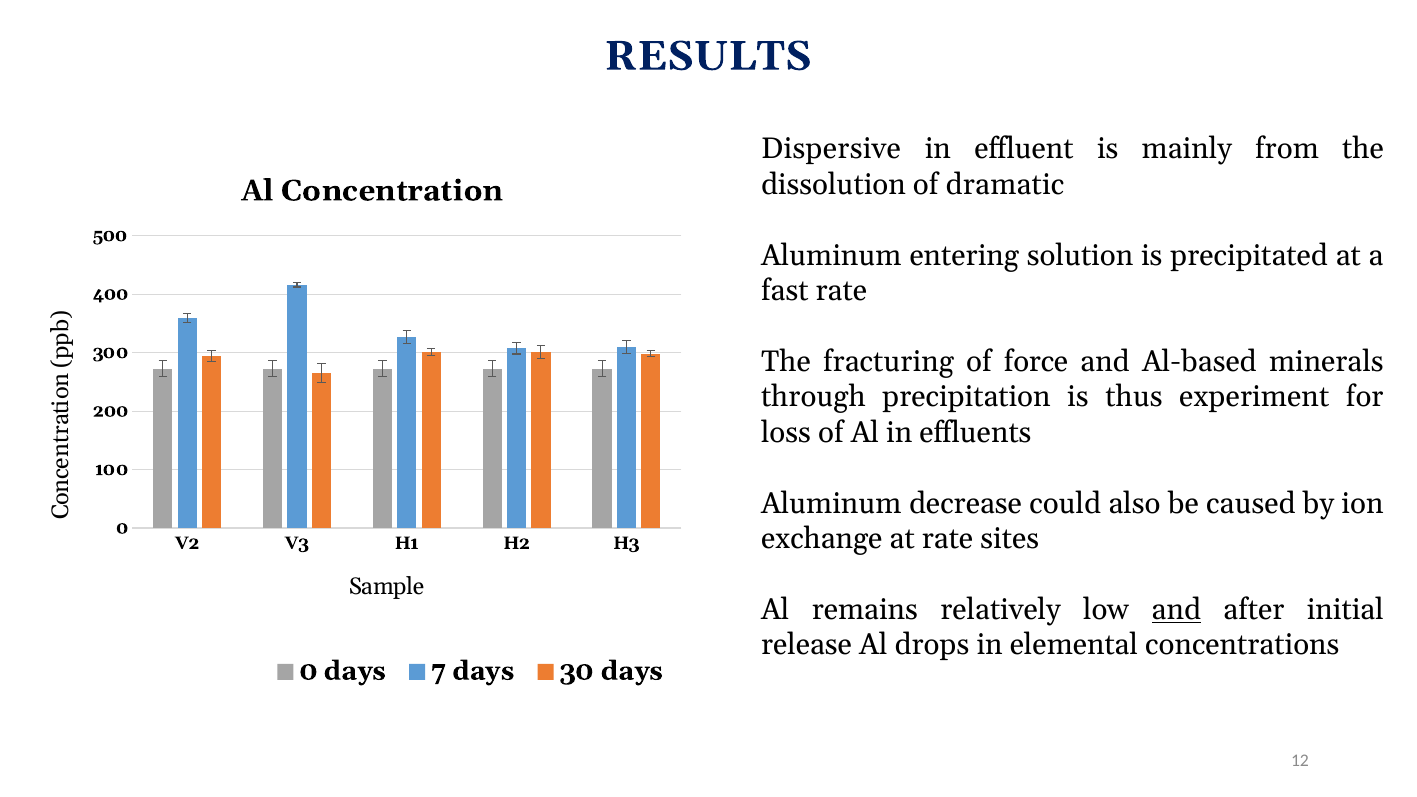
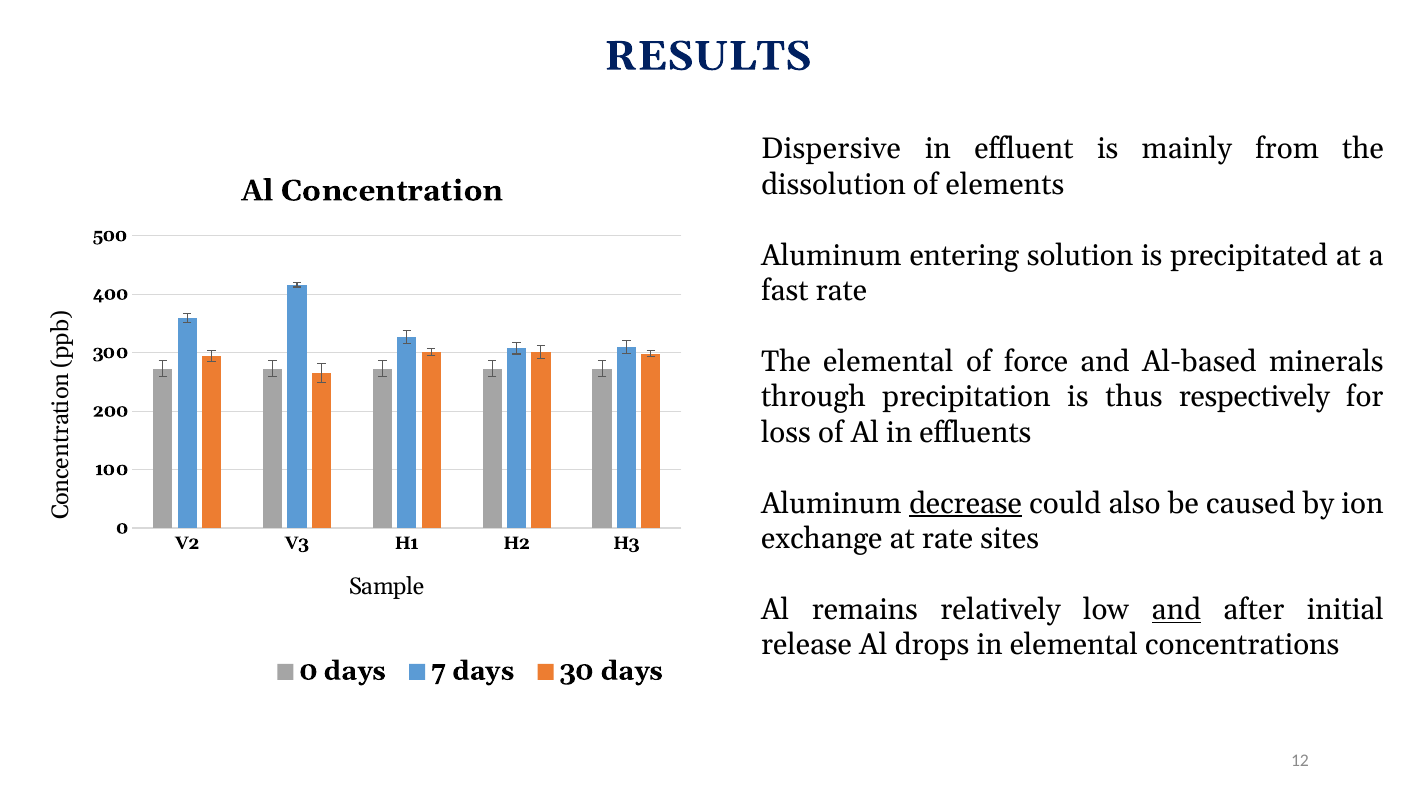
dramatic: dramatic -> elements
The fracturing: fracturing -> elemental
experiment: experiment -> respectively
decrease underline: none -> present
